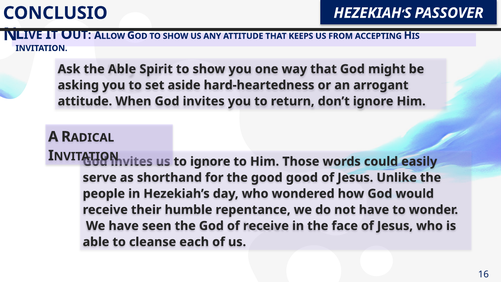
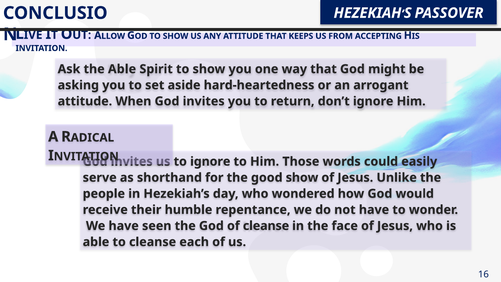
good good: good -> show
of receive: receive -> cleanse
